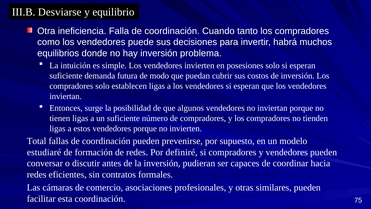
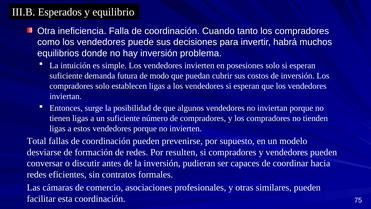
Desviarse: Desviarse -> Esperados
estudiaré: estudiaré -> desviarse
definiré: definiré -> resulten
